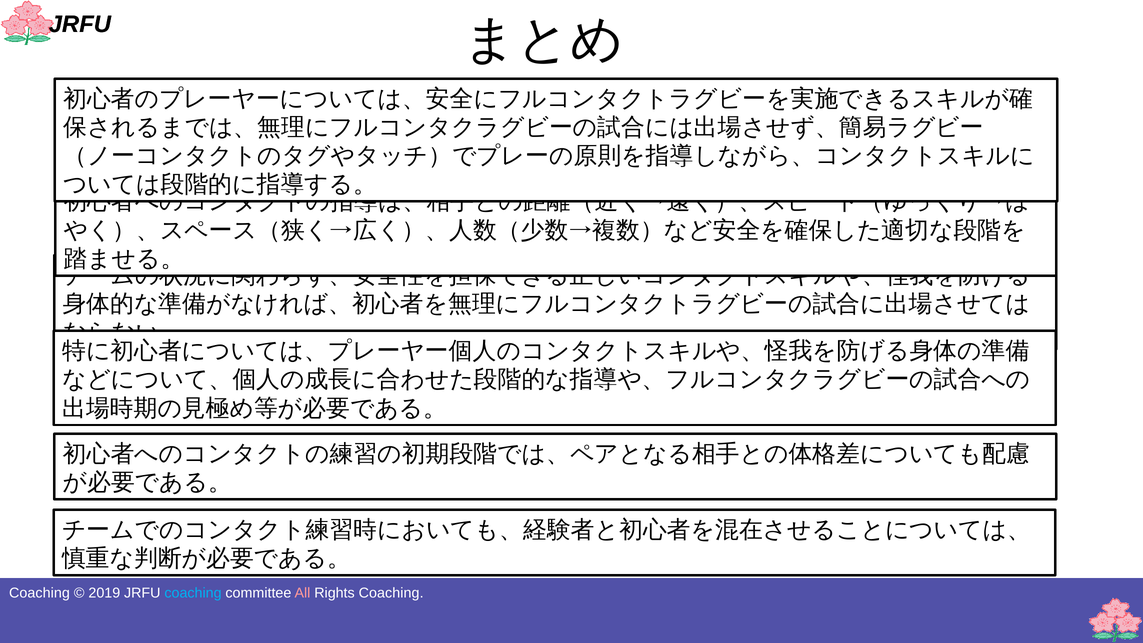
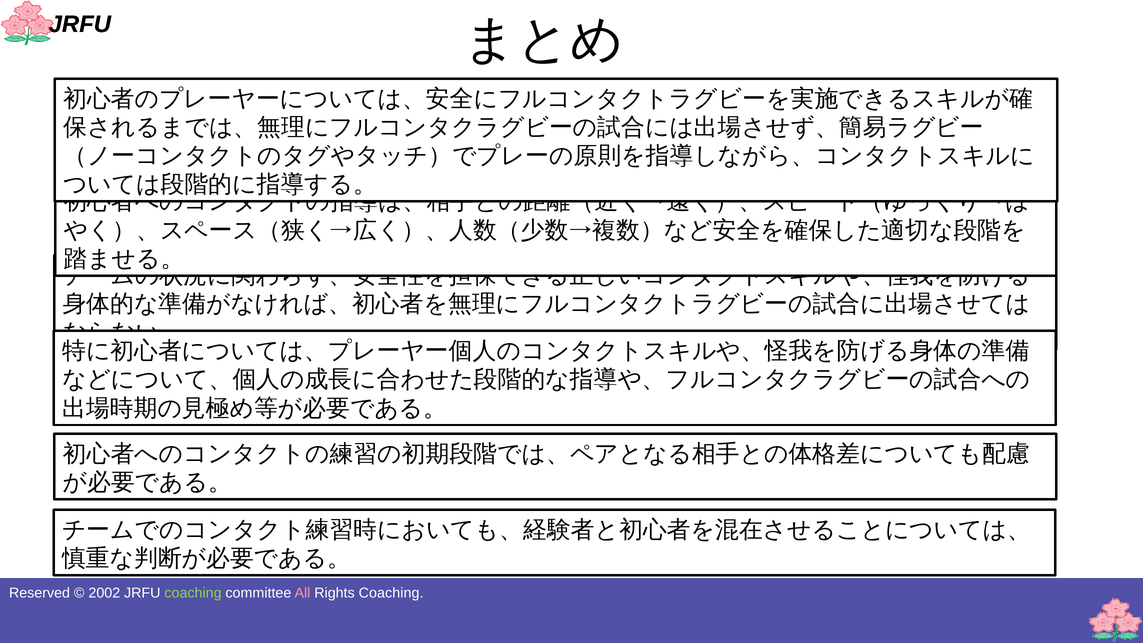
Coaching at (39, 593): Coaching -> Reserved
2019: 2019 -> 2002
coaching at (193, 593) colour: light blue -> light green
